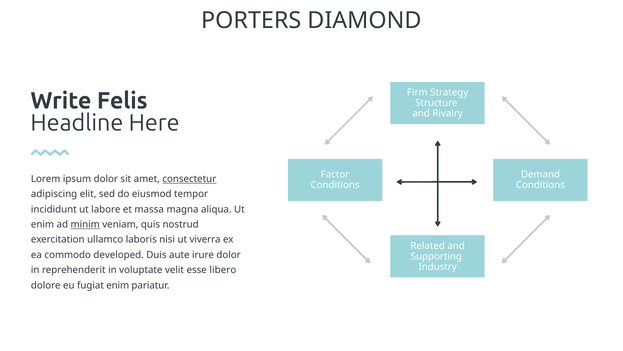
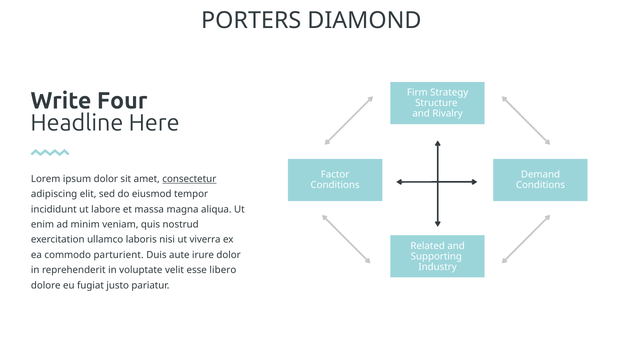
Felis: Felis -> Four
minim underline: present -> none
developed: developed -> parturient
fugiat enim: enim -> justo
